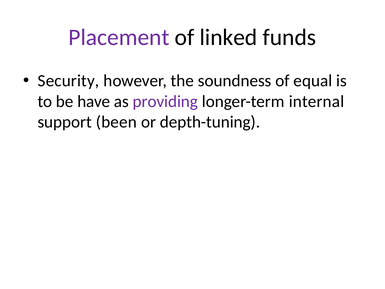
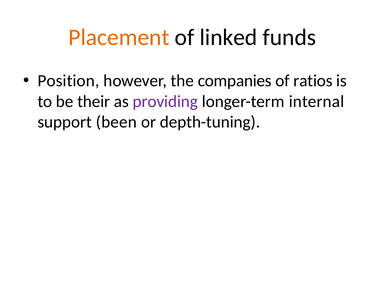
Placement colour: purple -> orange
Security: Security -> Position
soundness: soundness -> companies
equal: equal -> ratios
have: have -> their
